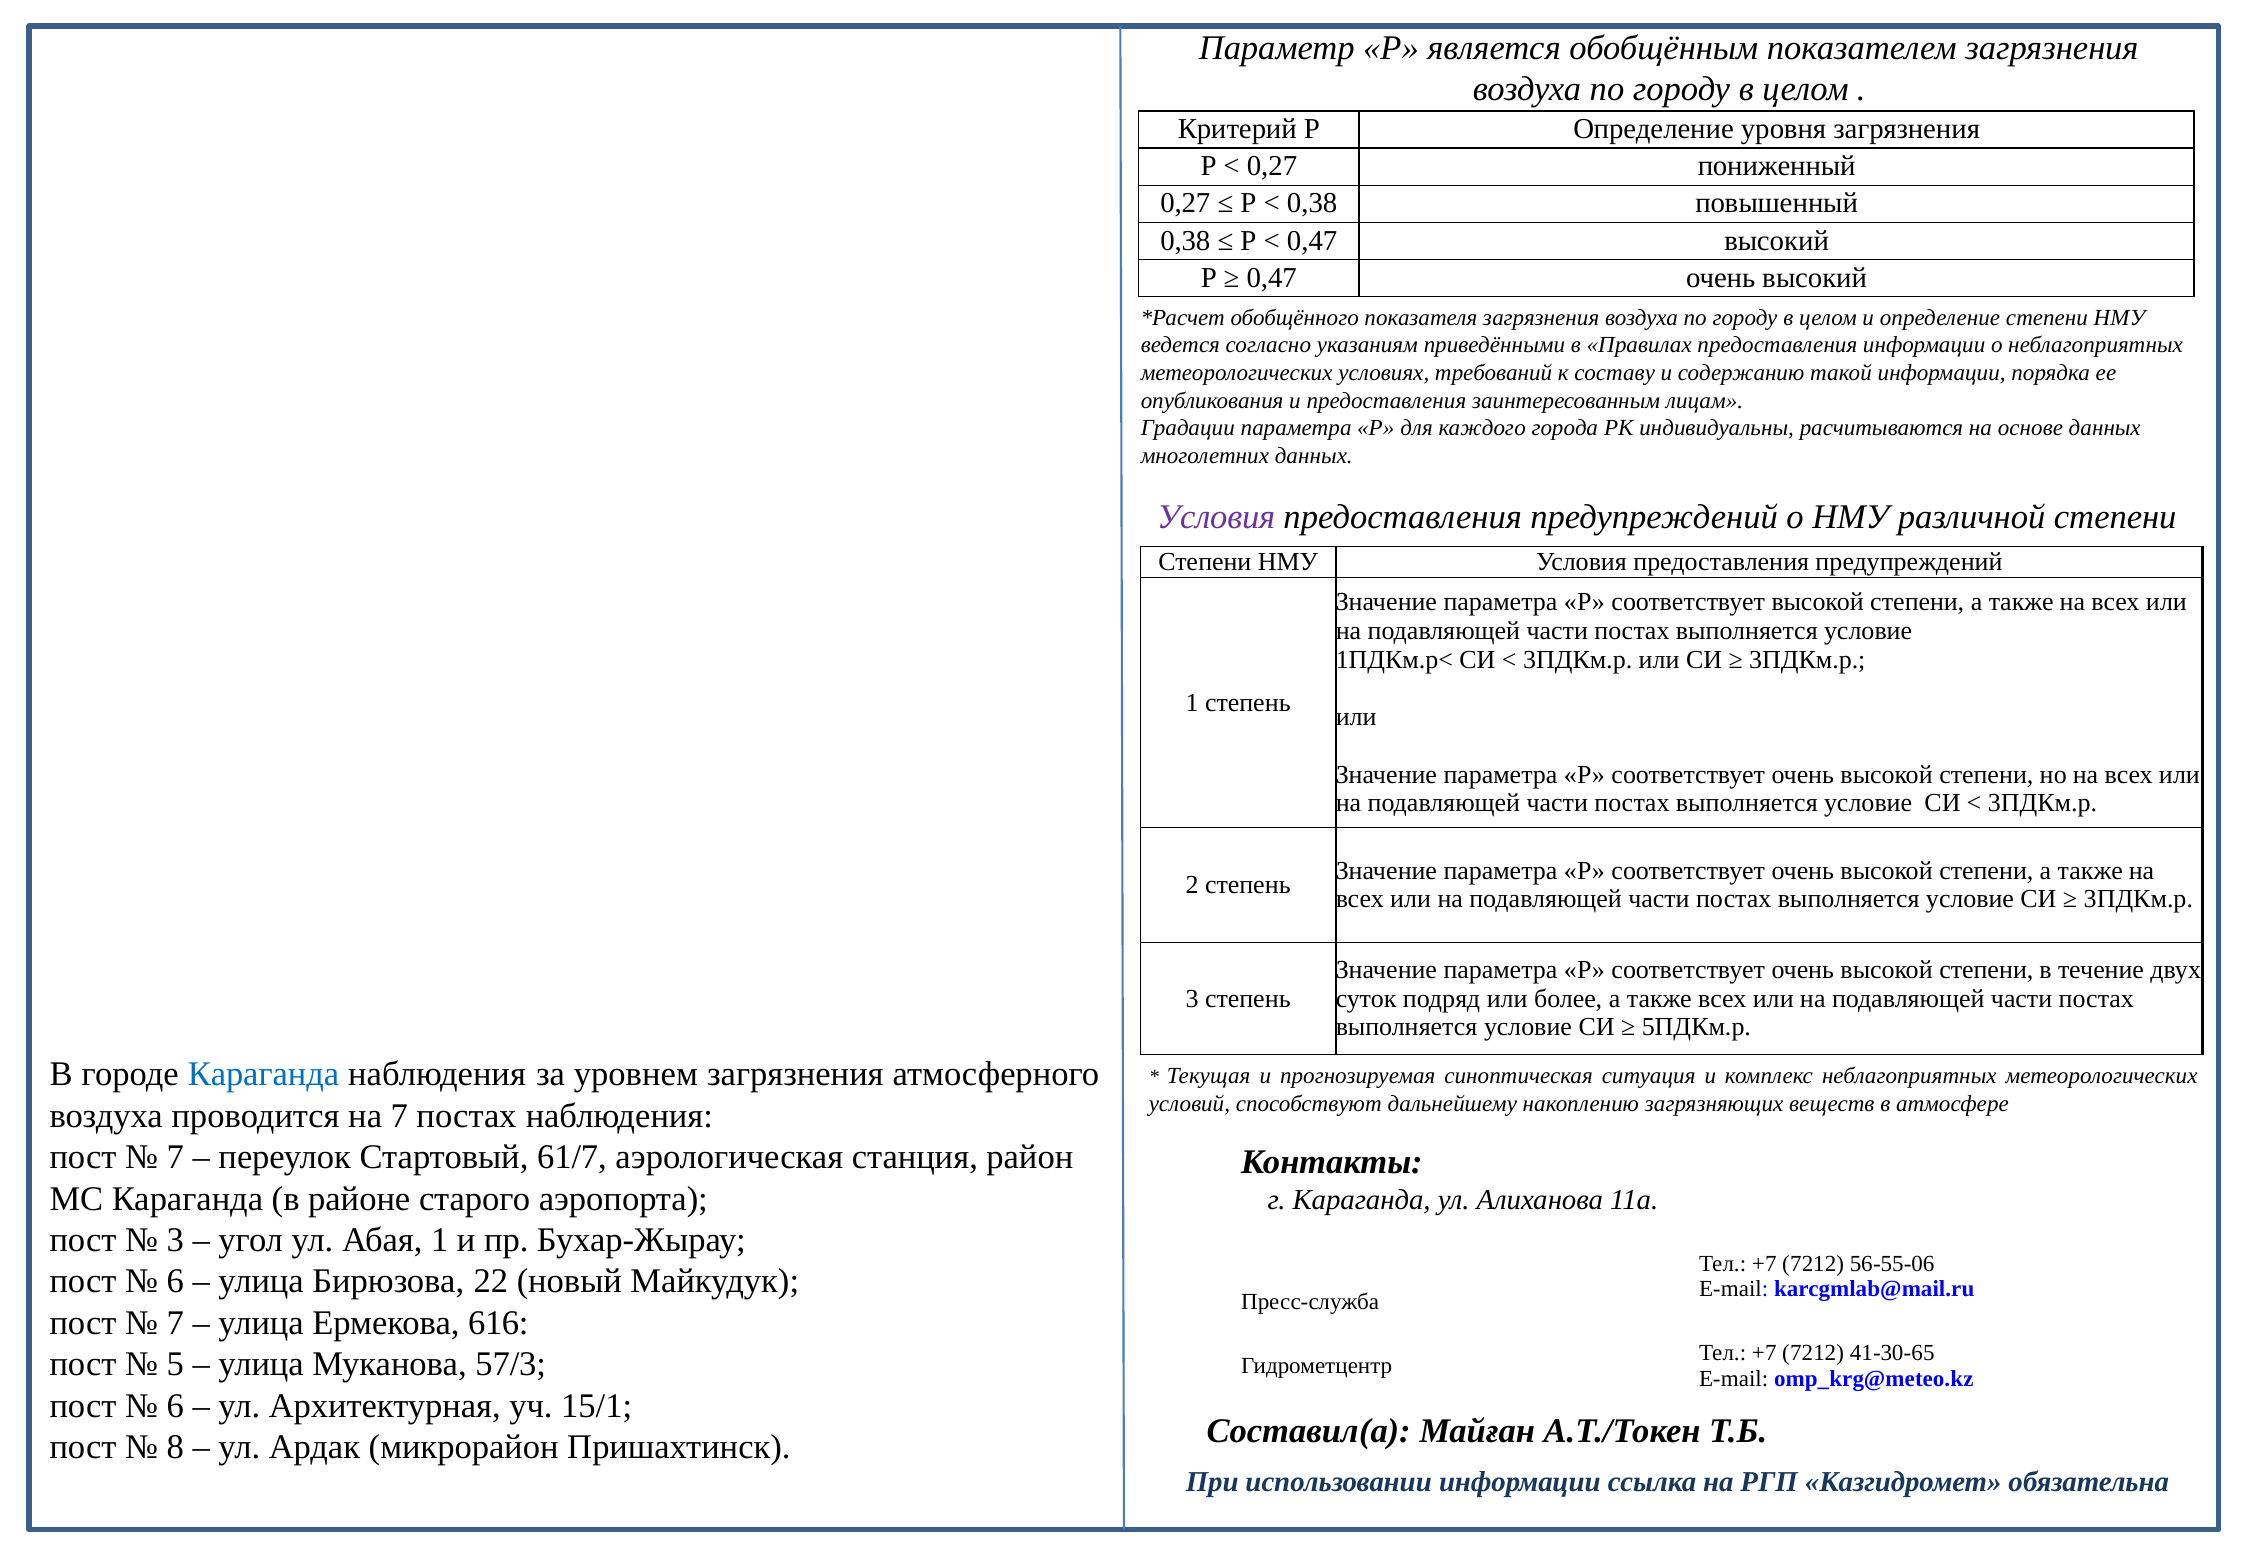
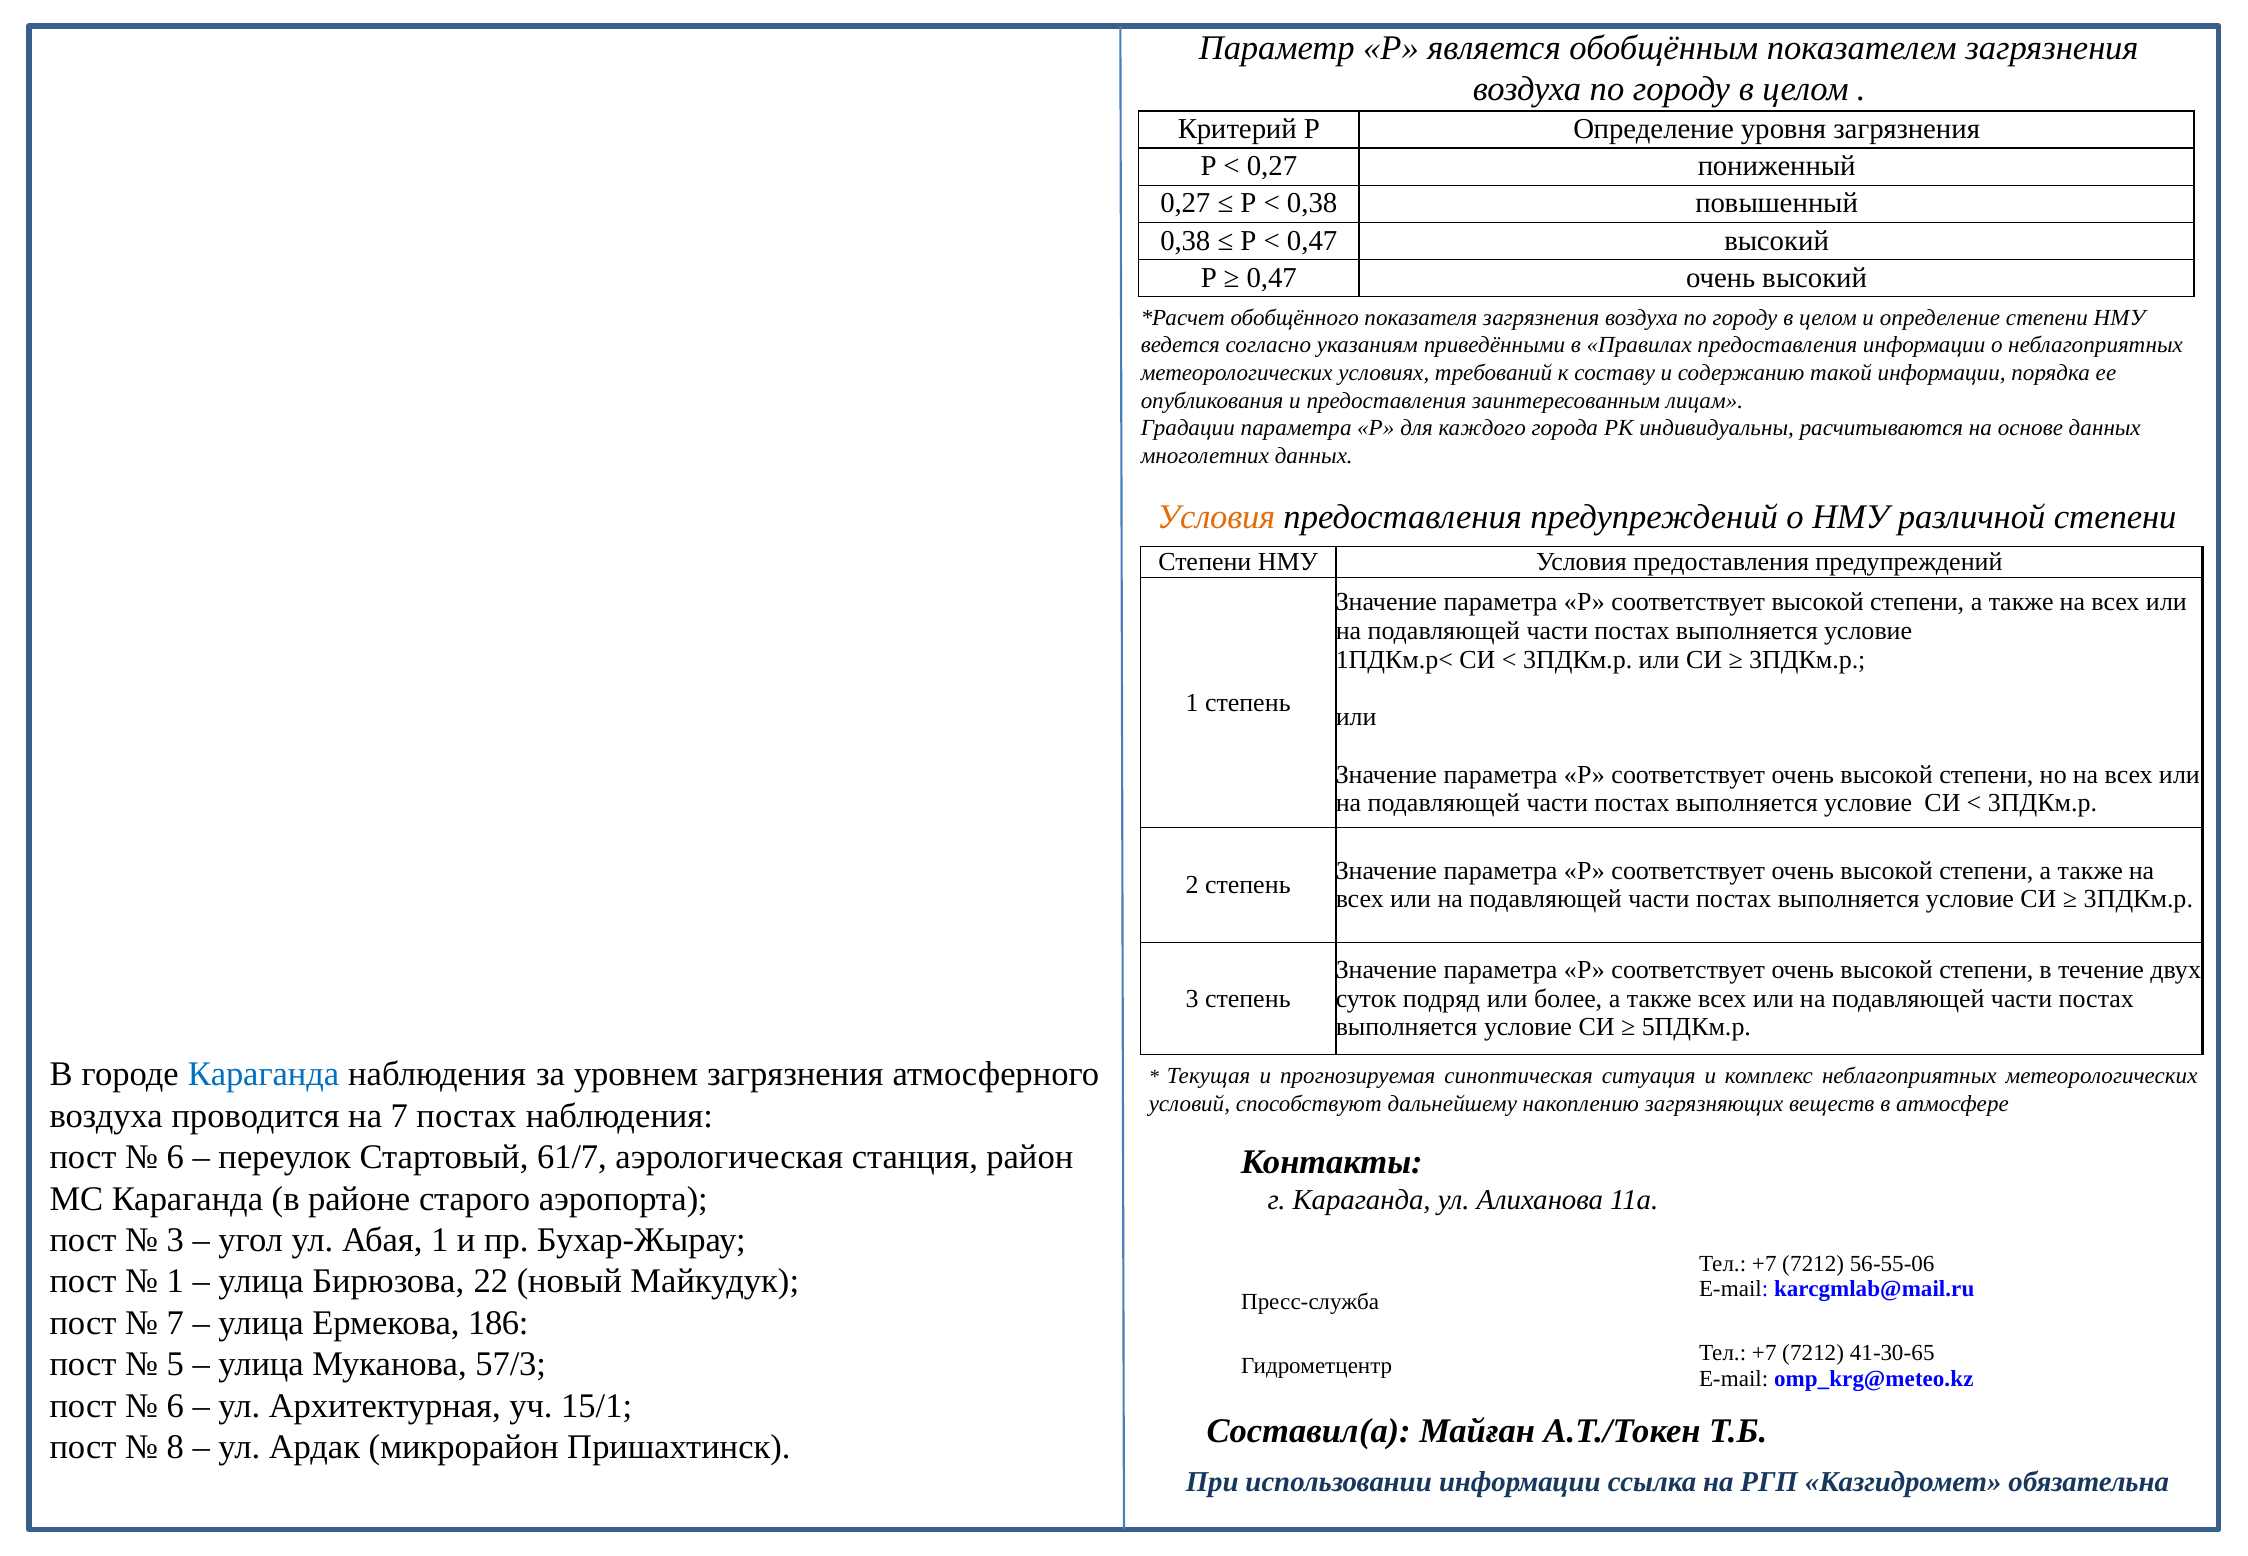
Условия at (1216, 517) colour: purple -> orange
7 at (175, 1157): 7 -> 6
6 at (175, 1282): 6 -> 1
616: 616 -> 186
